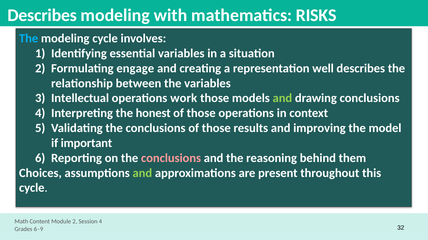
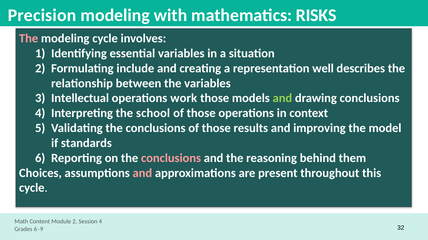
Describes at (42, 15): Describes -> Precision
The at (29, 39) colour: light blue -> pink
engage: engage -> include
honest: honest -> school
important: important -> standards
and at (142, 173) colour: light green -> pink
